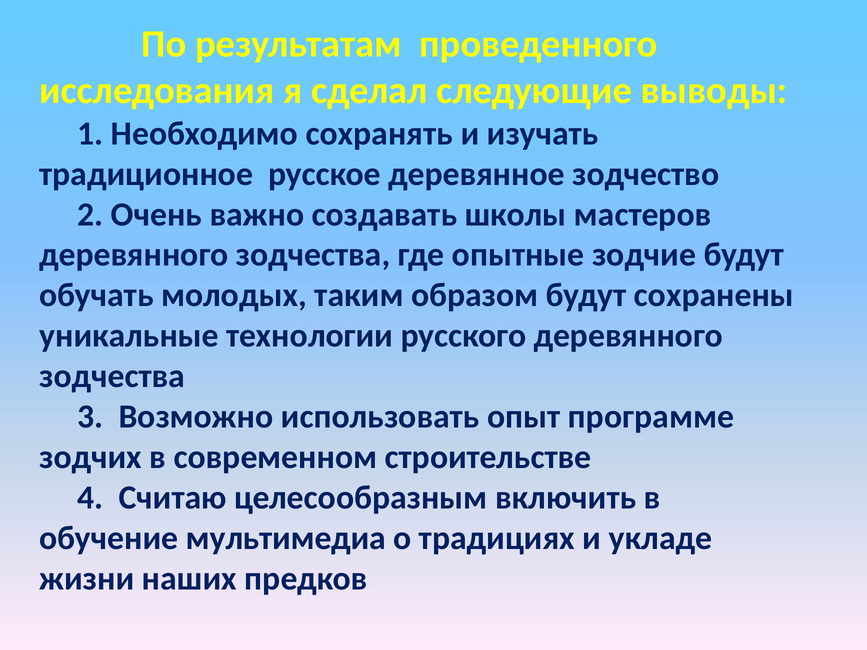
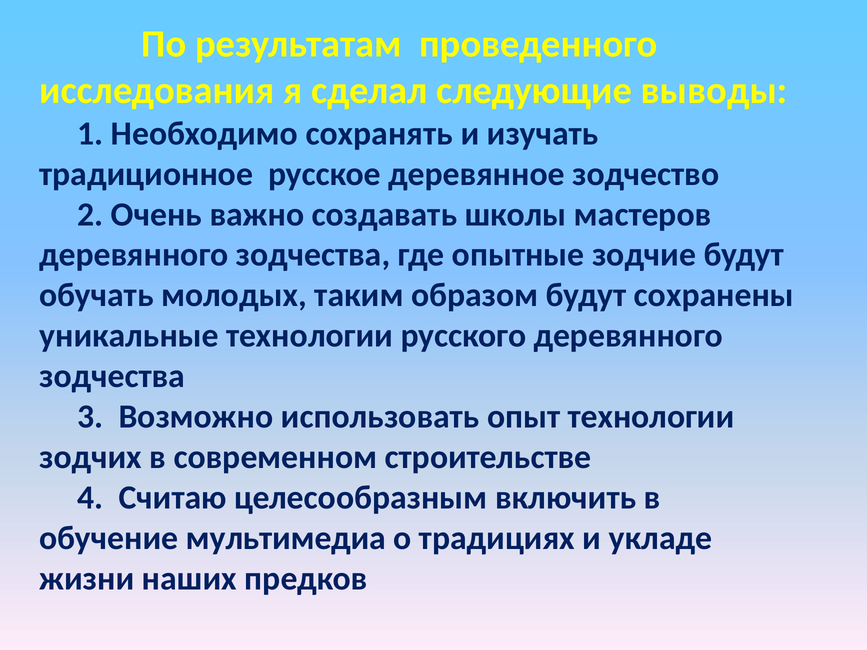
опыт программе: программе -> технологии
